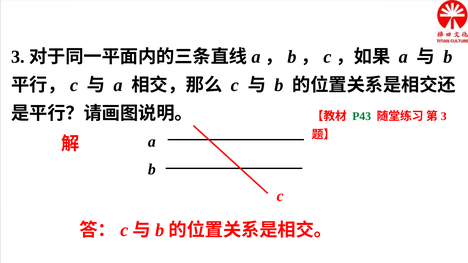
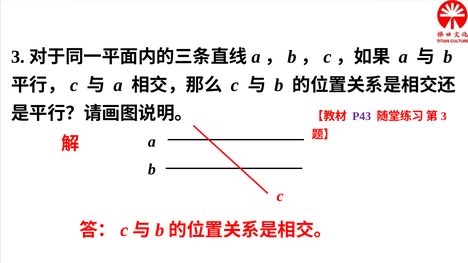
P43 colour: green -> purple
